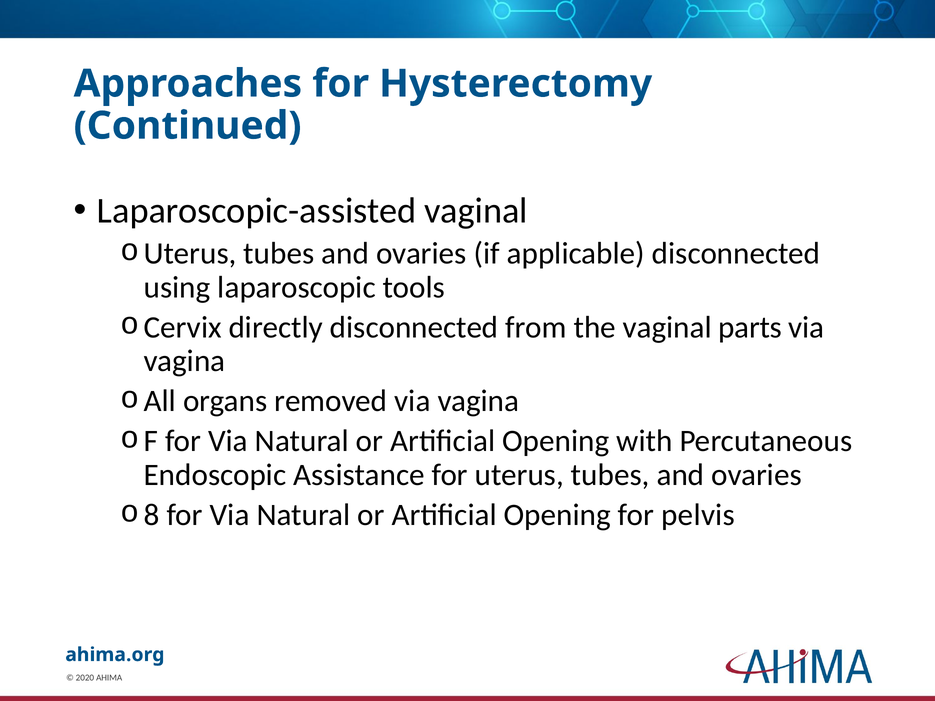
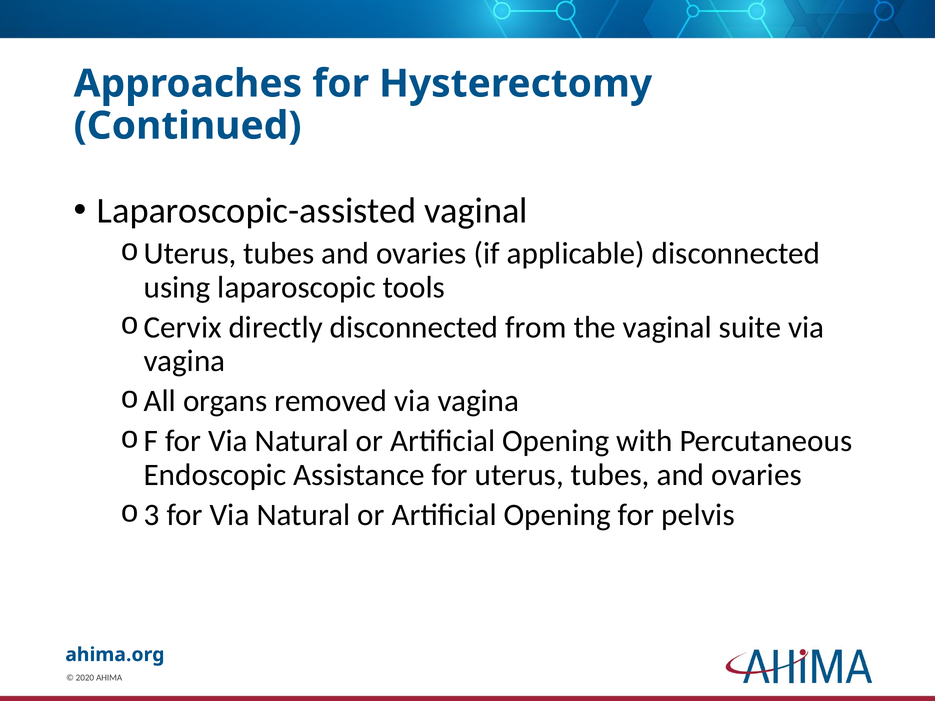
parts: parts -> suite
8: 8 -> 3
